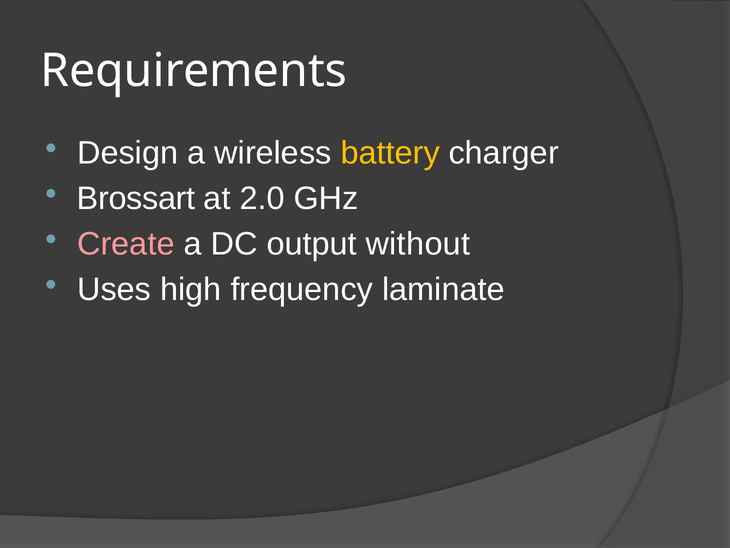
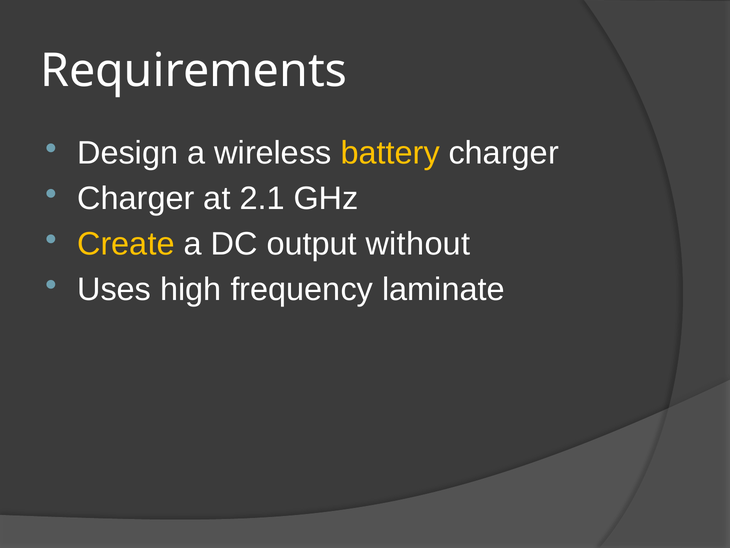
Brossart at (136, 199): Brossart -> Charger
2.0: 2.0 -> 2.1
Create colour: pink -> yellow
